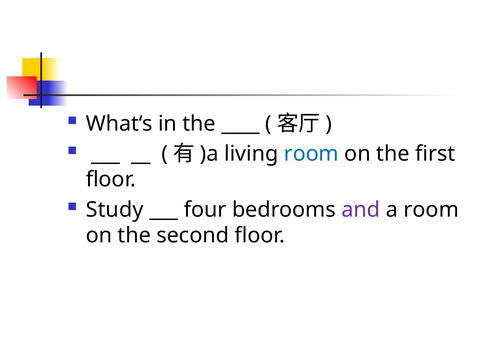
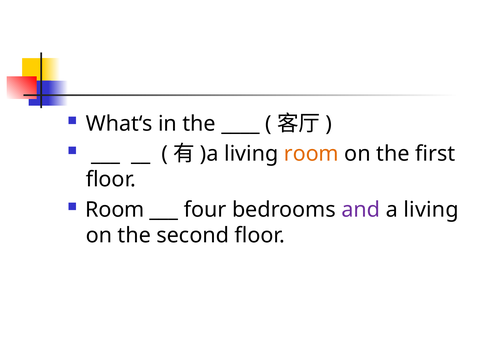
room at (311, 154) colour: blue -> orange
Study at (115, 210): Study -> Room
a room: room -> living
